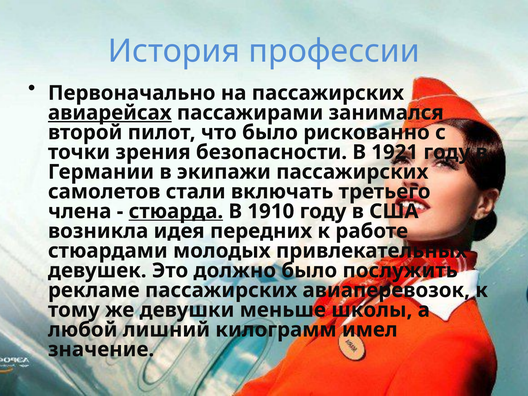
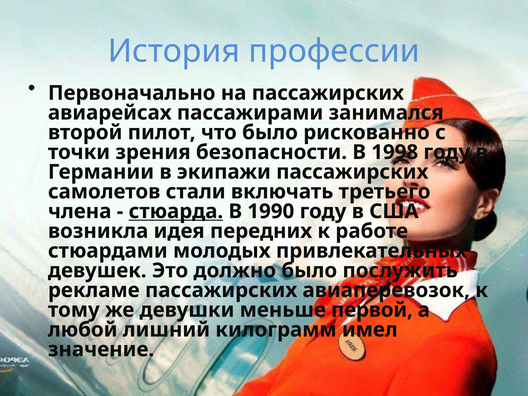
авиарейсах underline: present -> none
1921: 1921 -> 1998
1910: 1910 -> 1990
школы: школы -> первой
